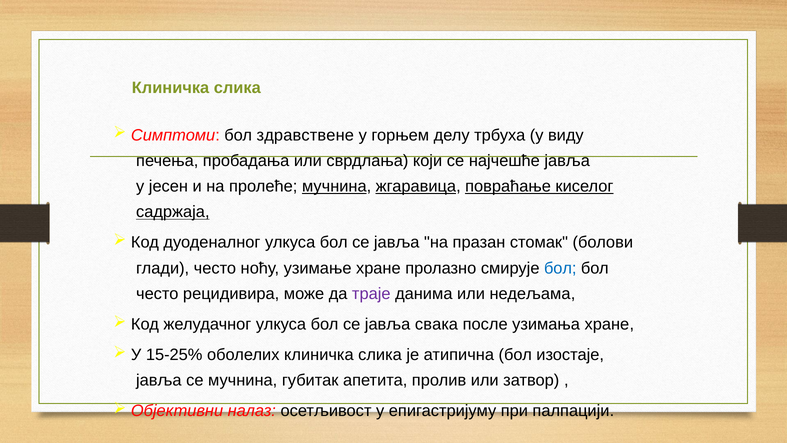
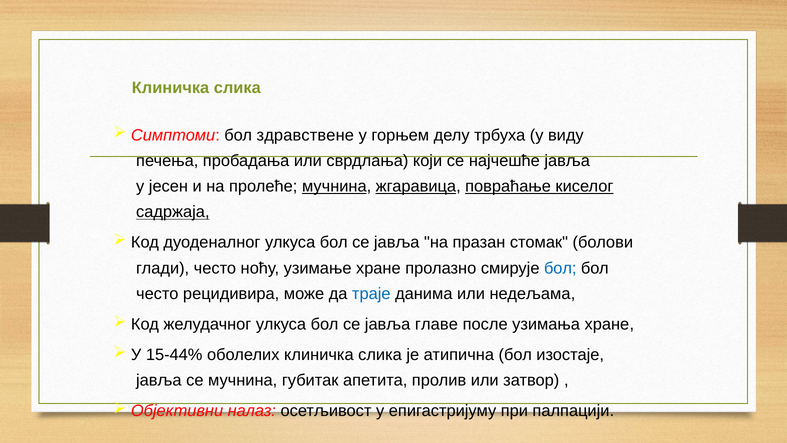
траје colour: purple -> blue
свака: свака -> главе
15-25%: 15-25% -> 15-44%
